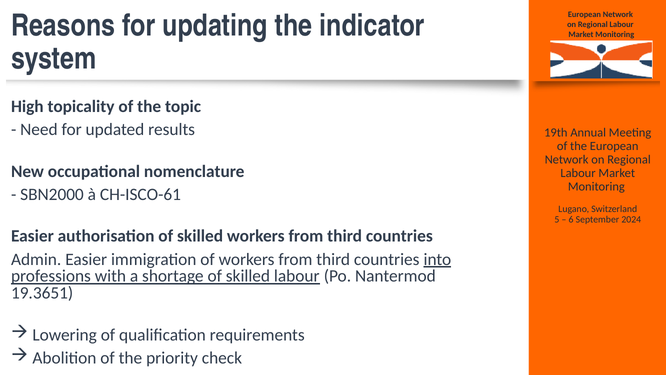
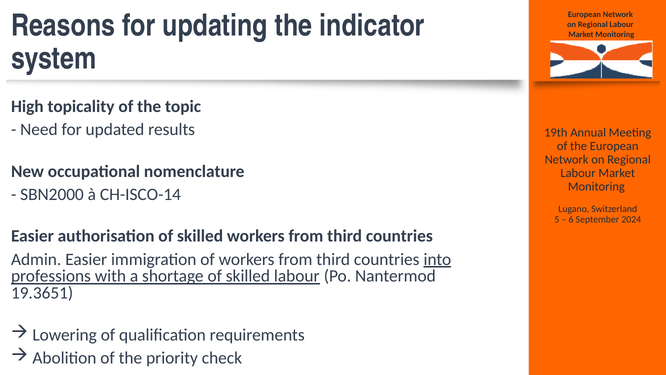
CH-ISCO-61: CH-ISCO-61 -> CH-ISCO-14
